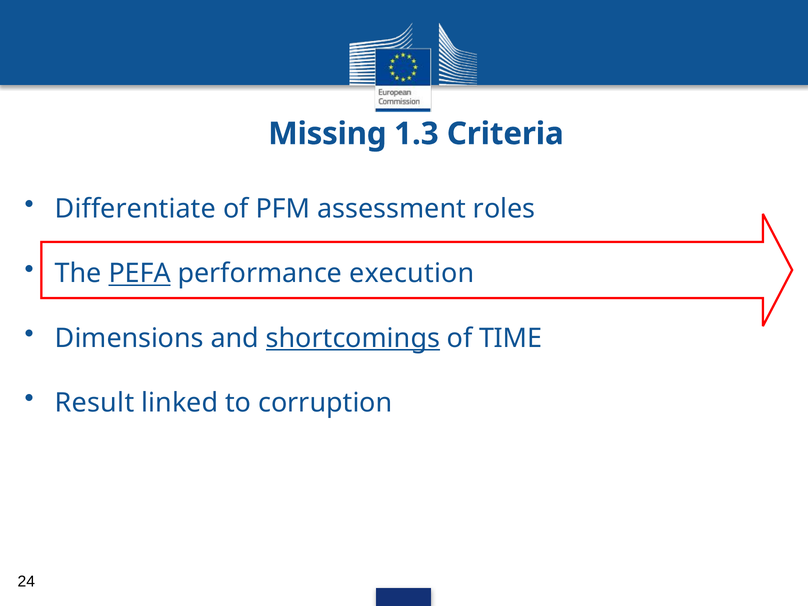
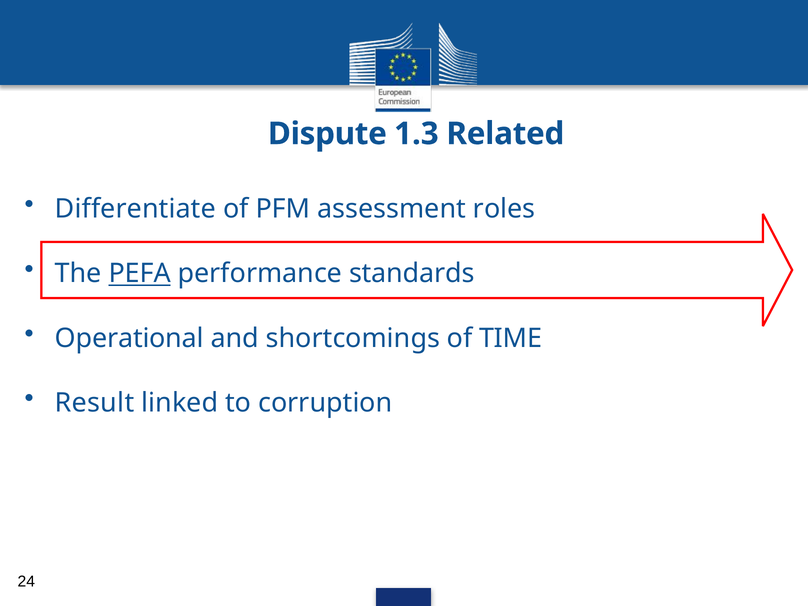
Missing: Missing -> Dispute
Criteria: Criteria -> Related
execution: execution -> standards
Dimensions: Dimensions -> Operational
shortcomings underline: present -> none
